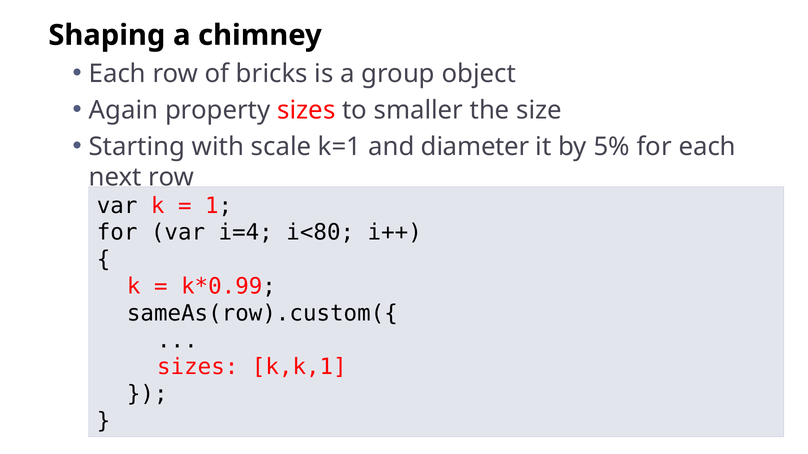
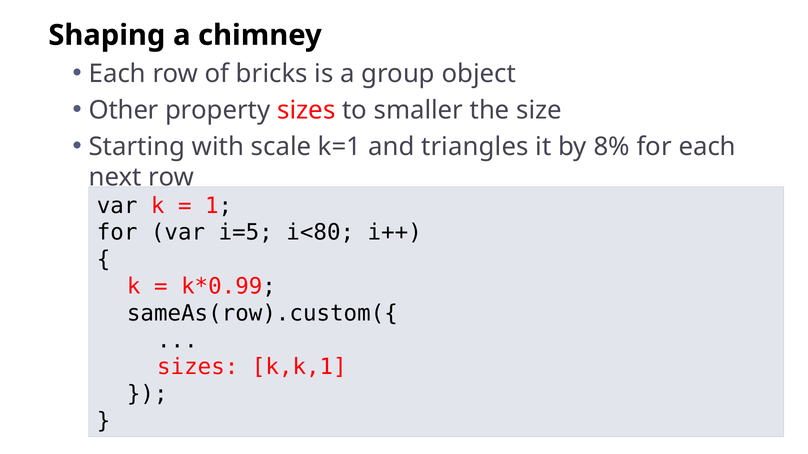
Again: Again -> Other
diameter: diameter -> triangles
5%: 5% -> 8%
i=4: i=4 -> i=5
